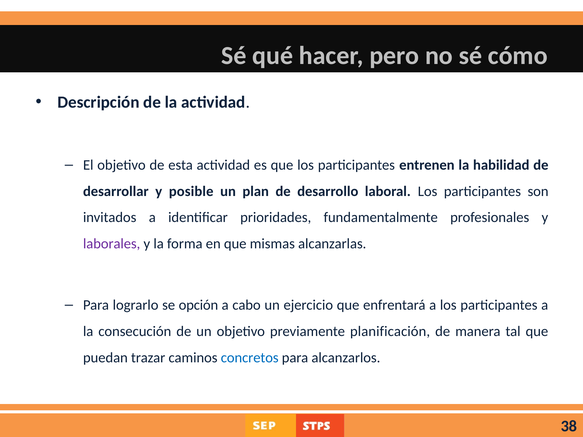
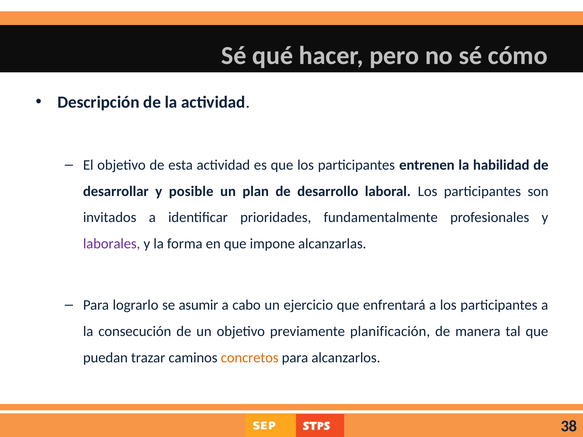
mismas: mismas -> impone
opción: opción -> asumir
concretos colour: blue -> orange
